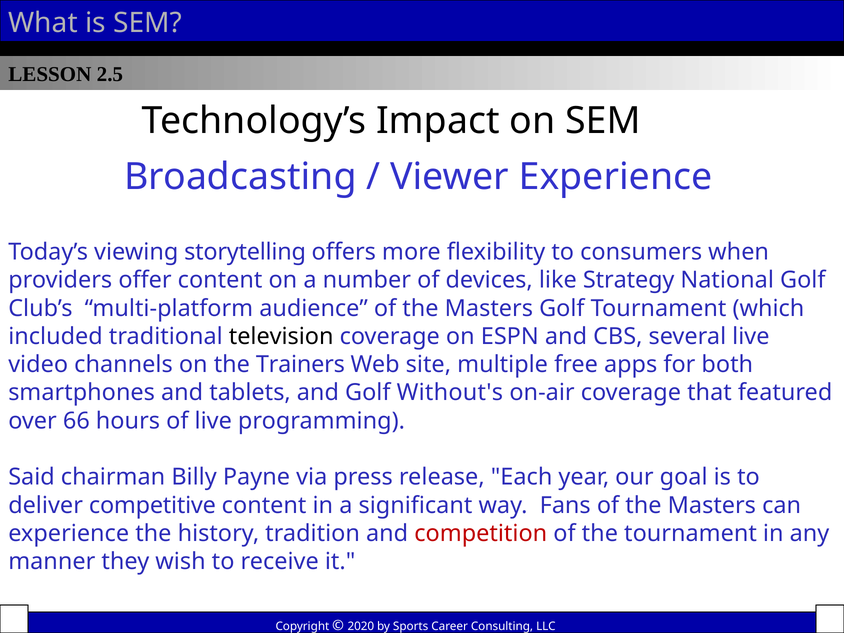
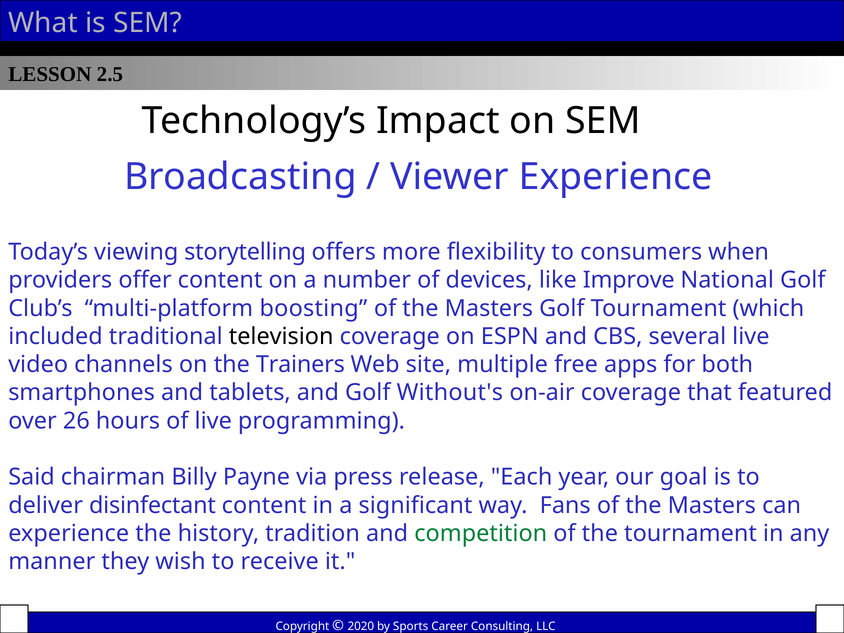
Strategy: Strategy -> Improve
audience: audience -> boosting
66: 66 -> 26
competitive: competitive -> disinfectant
competition colour: red -> green
